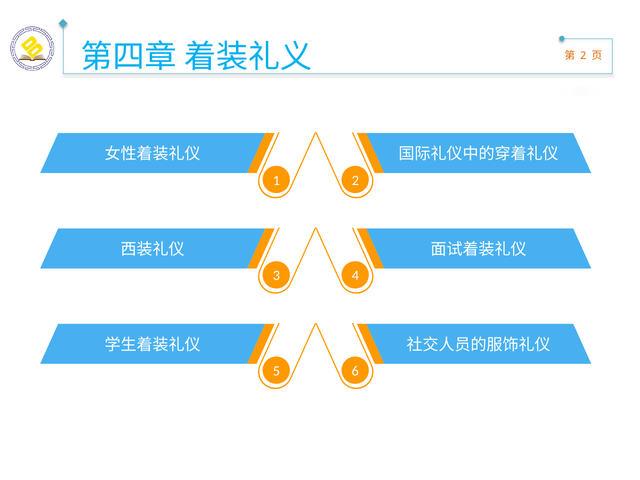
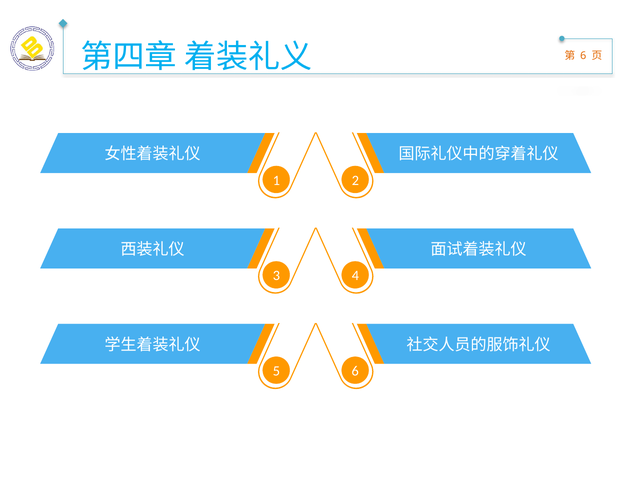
2 at (583, 56): 2 -> 6
